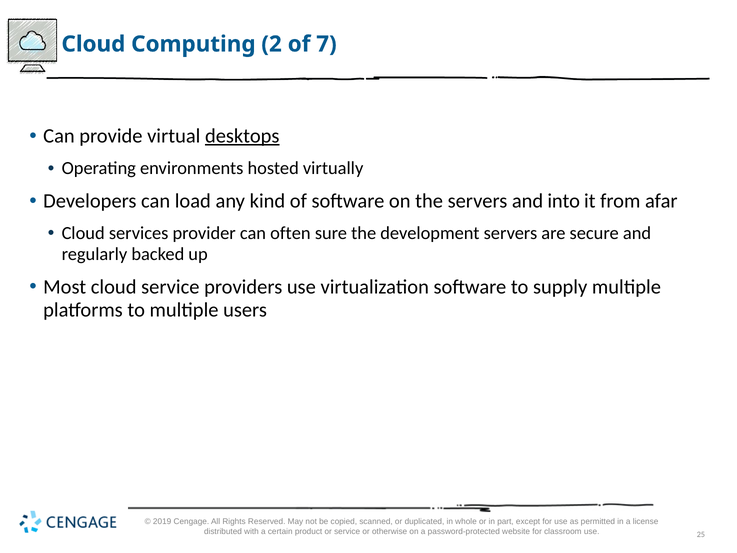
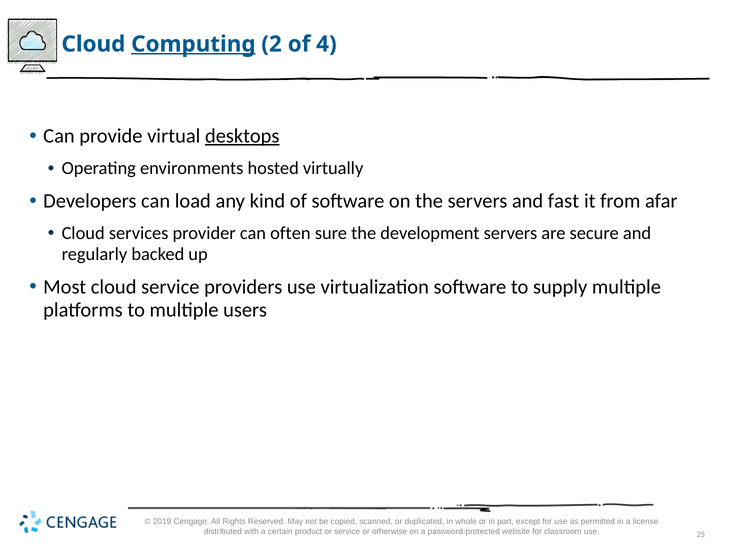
Computing underline: none -> present
7: 7 -> 4
into: into -> fast
